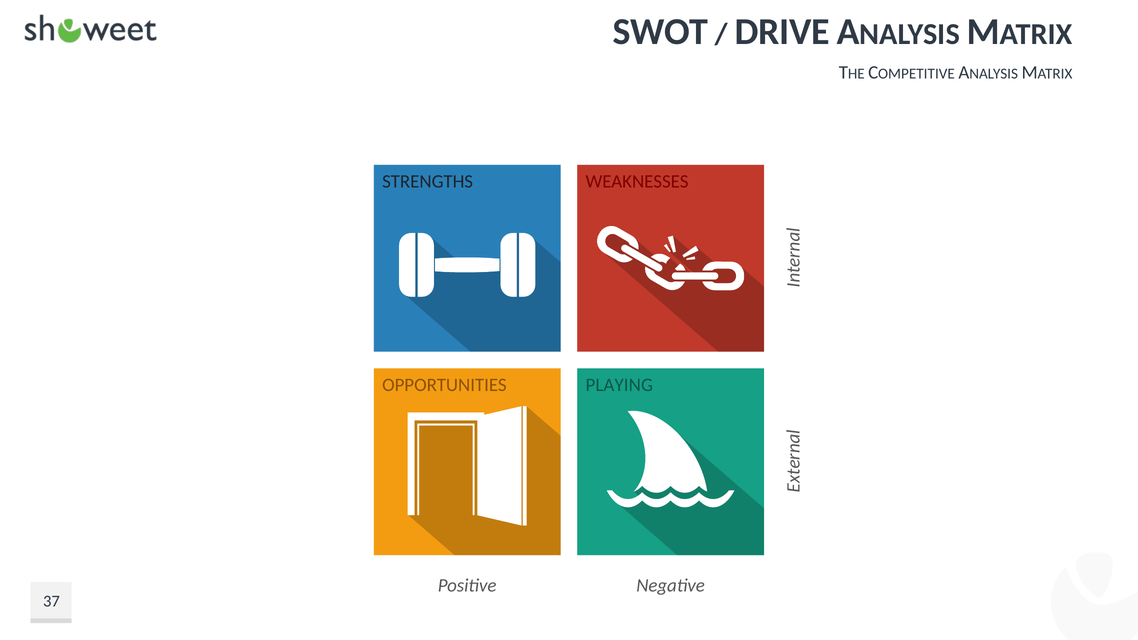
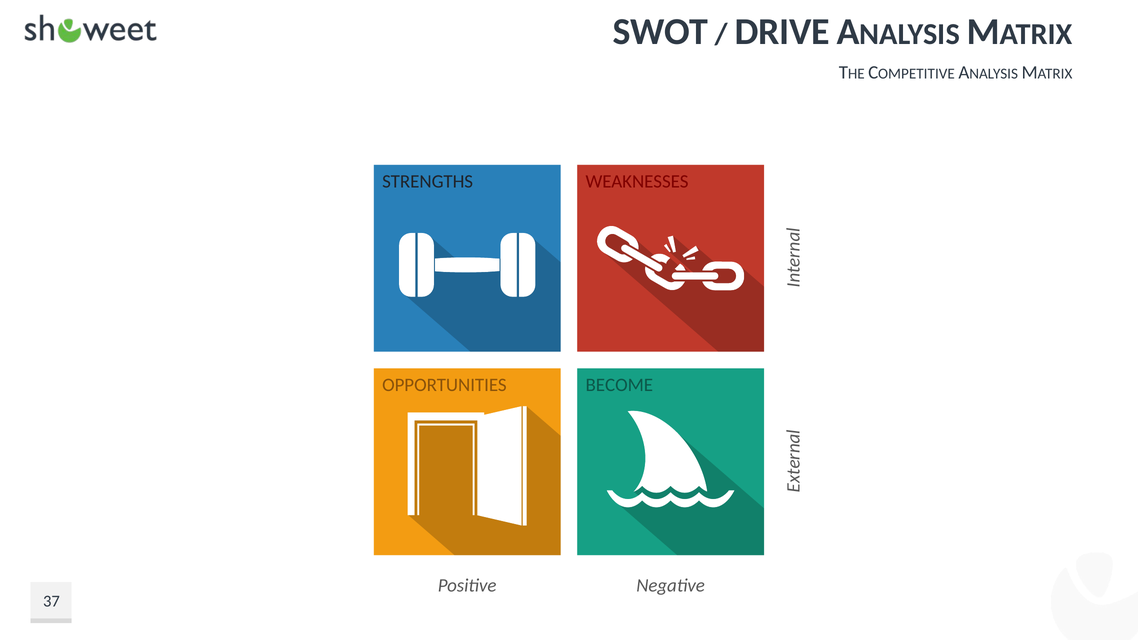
PLAYING: PLAYING -> BECOME
